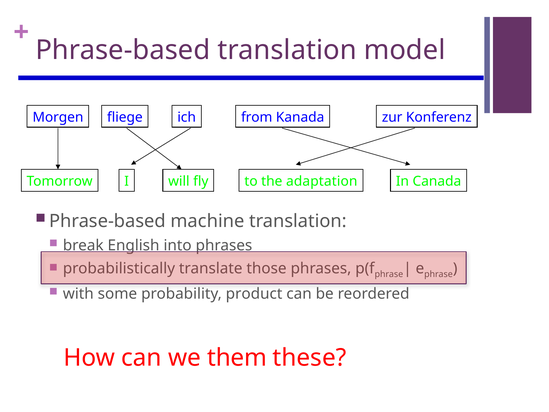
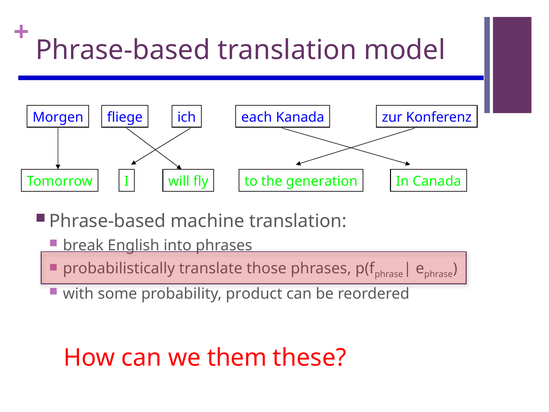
from: from -> each
adaptation: adaptation -> generation
